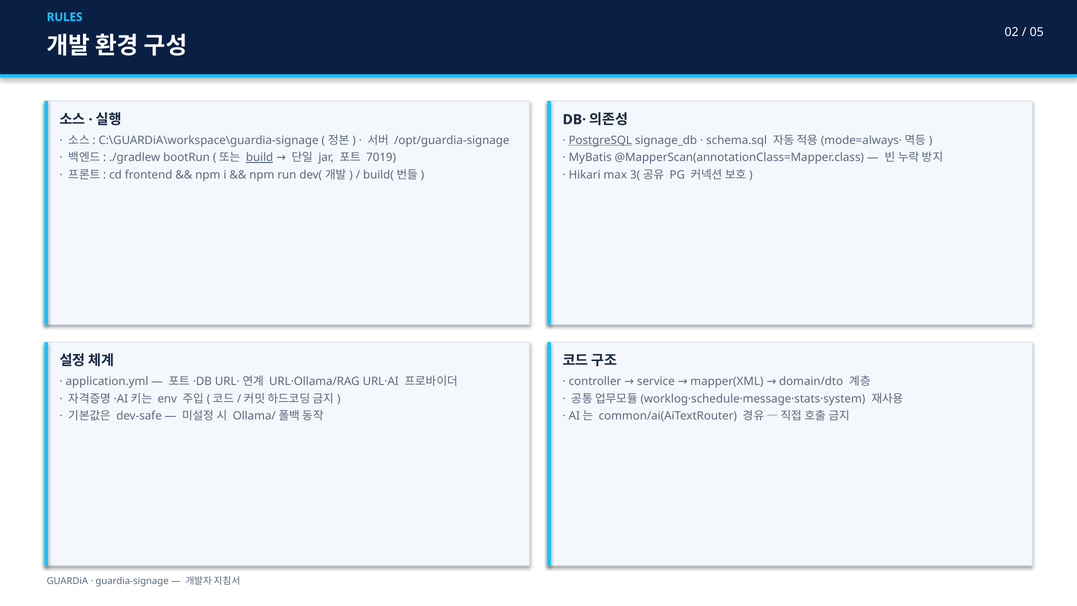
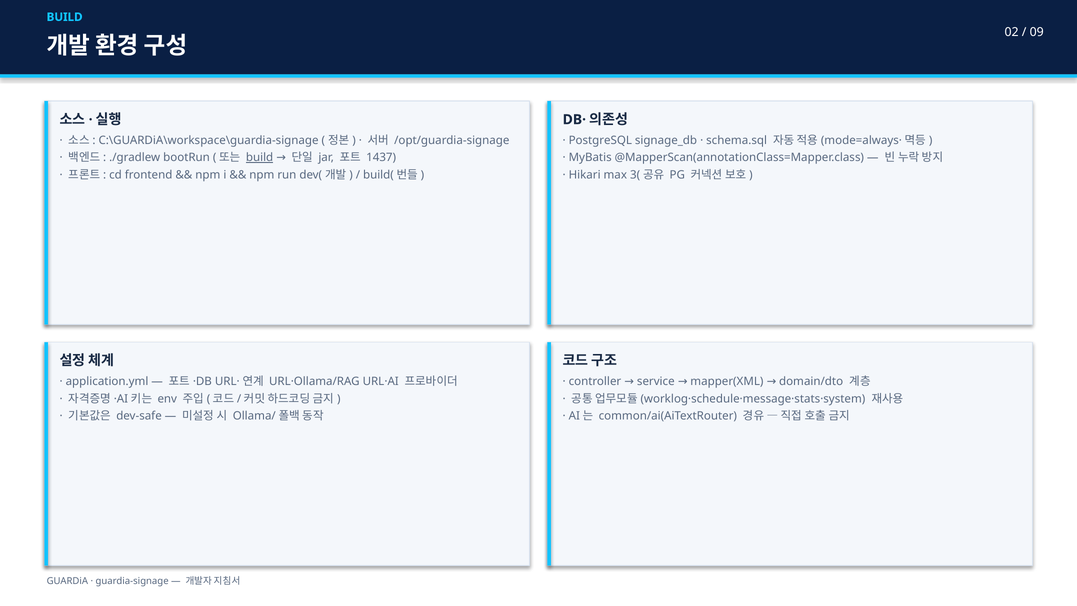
RULES at (65, 17): RULES -> BUILD
05: 05 -> 09
PostgreSQL underline: present -> none
7019: 7019 -> 1437
